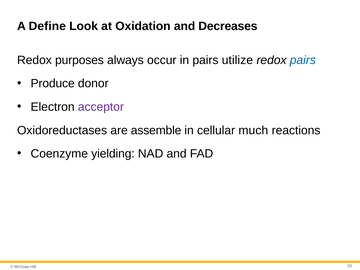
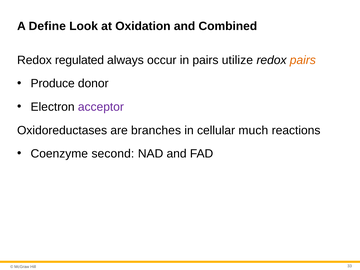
Decreases: Decreases -> Combined
purposes: purposes -> regulated
pairs at (303, 60) colour: blue -> orange
assemble: assemble -> branches
yielding: yielding -> second
